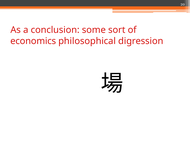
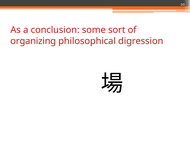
economics: economics -> organizing
